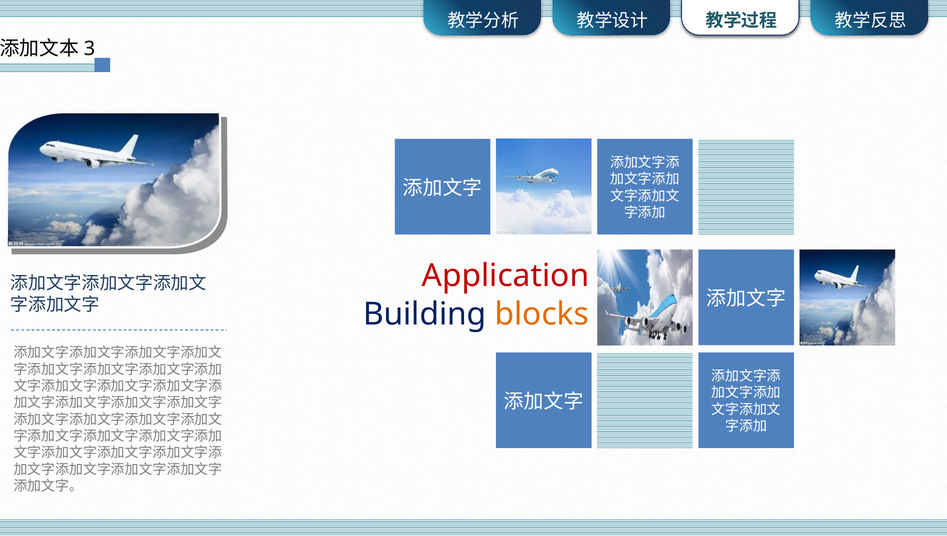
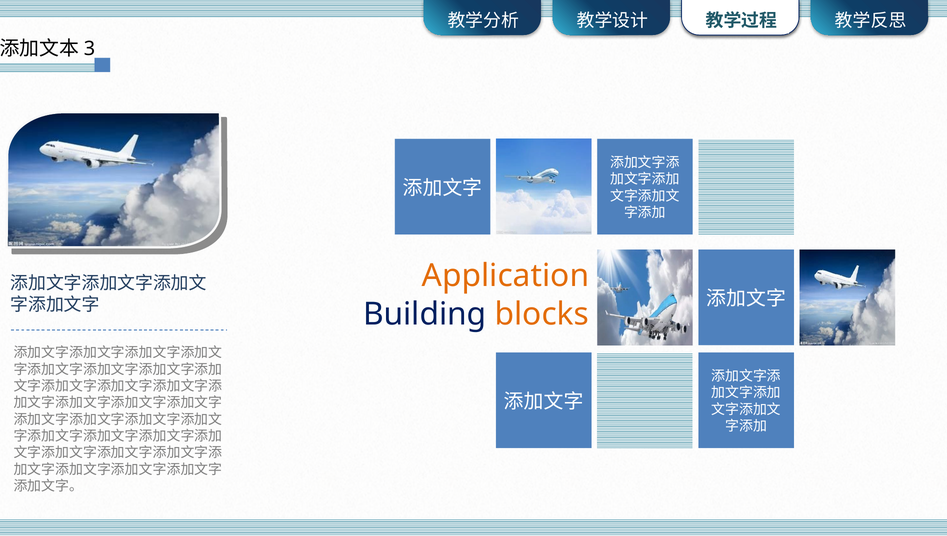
Application colour: red -> orange
